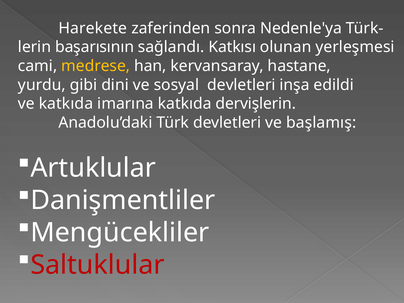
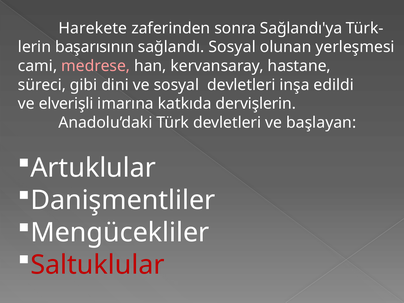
Nedenle'ya: Nedenle'ya -> Sağlandı'ya
sağlandı Katkısı: Katkısı -> Sosyal
medrese colour: yellow -> pink
yurdu: yurdu -> süreci
ve katkıda: katkıda -> elverişli
başlamış: başlamış -> başlayan
